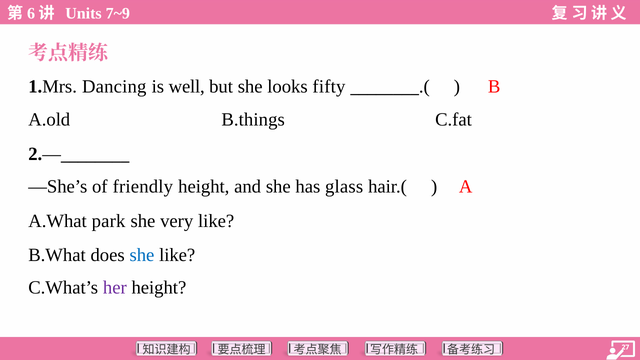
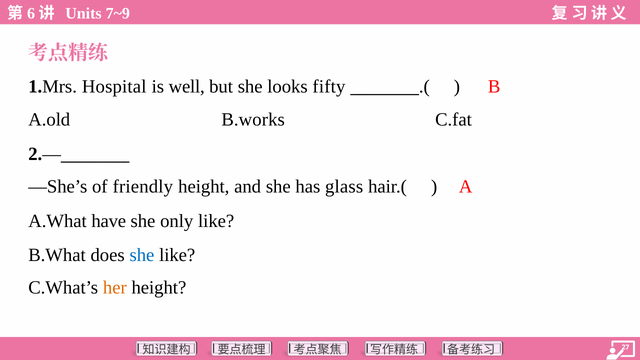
Dancing: Dancing -> Hospital
B.things: B.things -> B.works
park: park -> have
very: very -> only
her colour: purple -> orange
